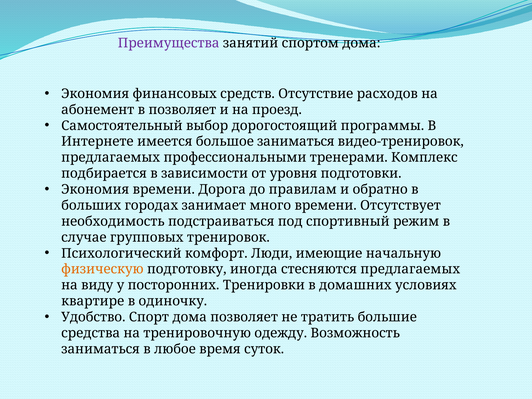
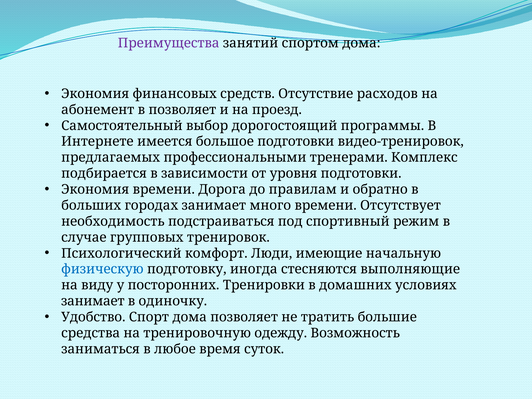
большое заниматься: заниматься -> подготовки
физическую colour: orange -> blue
стесняются предлагаемых: предлагаемых -> выполняющие
квартире at (93, 301): квартире -> занимает
